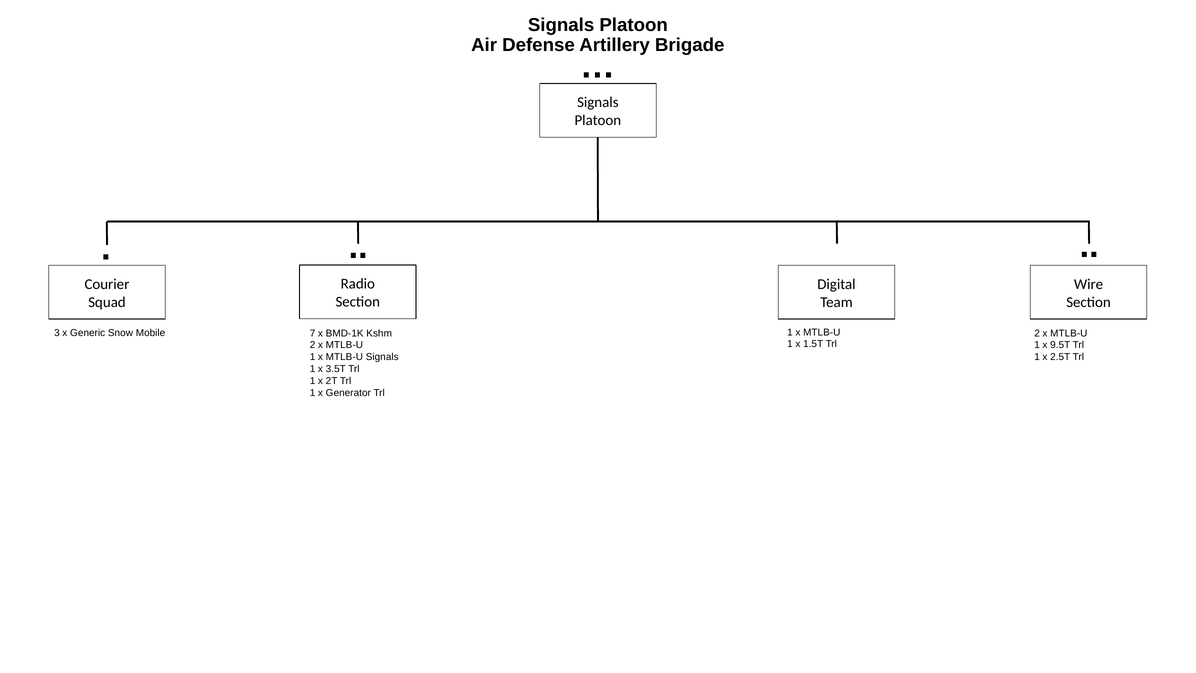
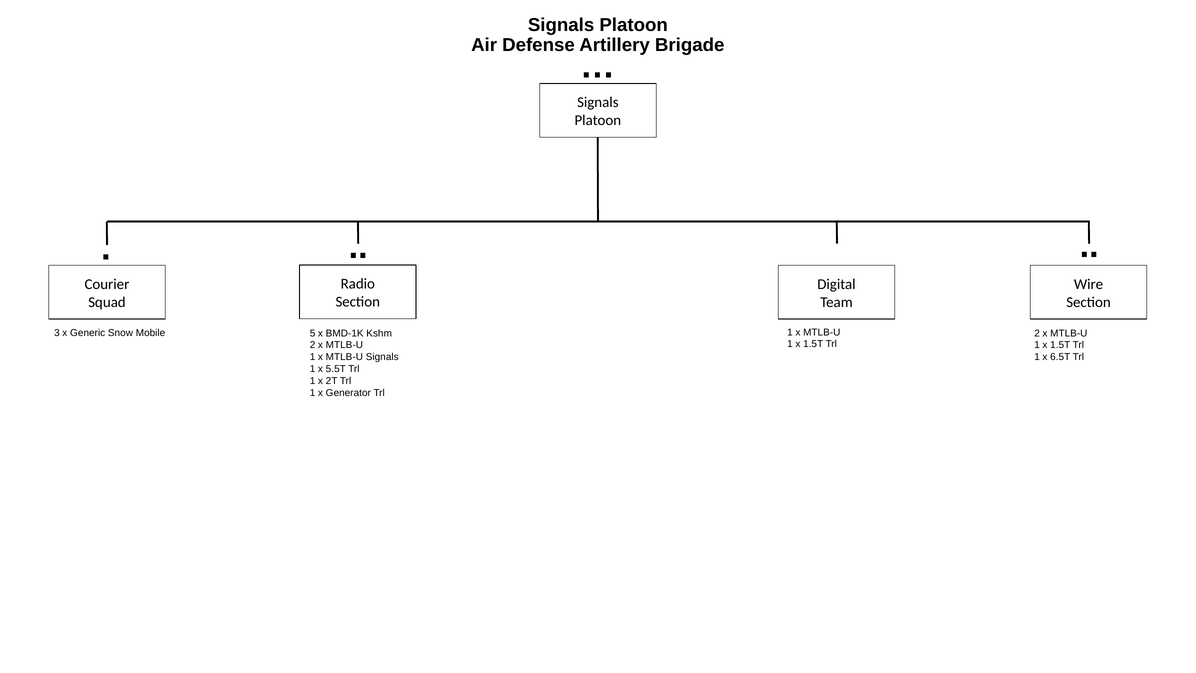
7: 7 -> 5
9.5T at (1060, 345): 9.5T -> 1.5T
2.5T: 2.5T -> 6.5T
3.5T: 3.5T -> 5.5T
